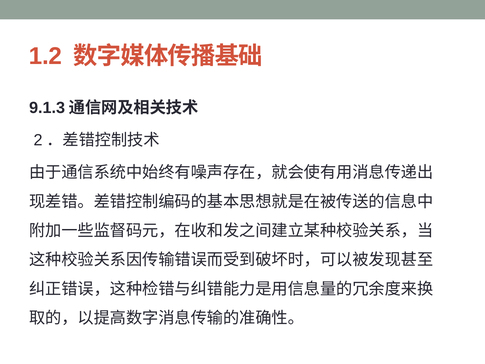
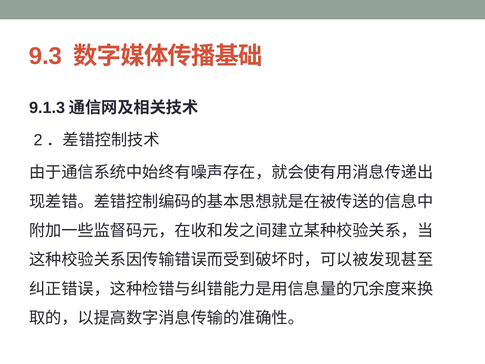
1.2: 1.2 -> 9.3
